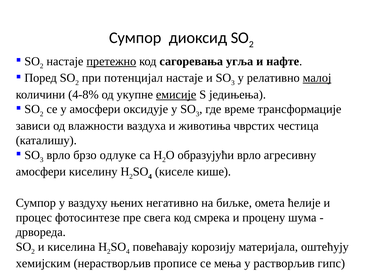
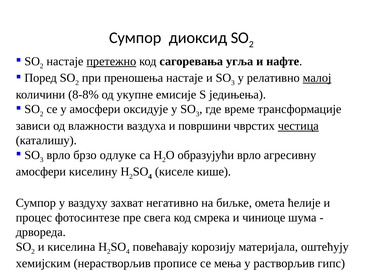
потенцијал: потенцијал -> преношења
4-8%: 4-8% -> 8-8%
емисије underline: present -> none
животиња: животиња -> површини
честица underline: none -> present
њених: њених -> захват
процену: процену -> чиниоце
